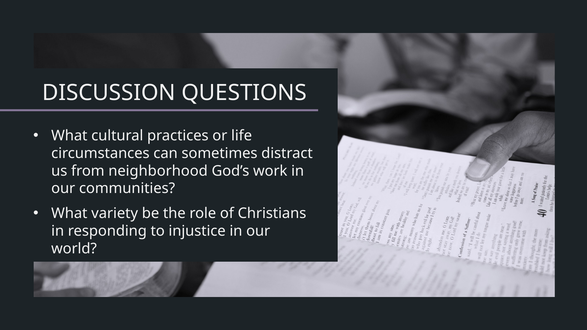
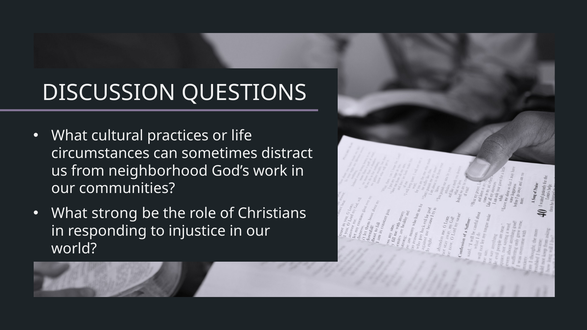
variety: variety -> strong
